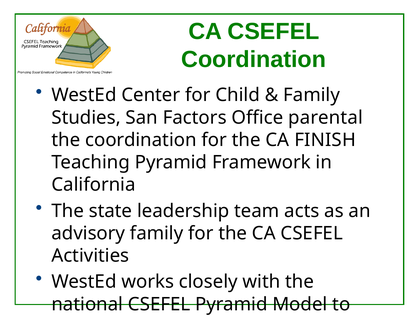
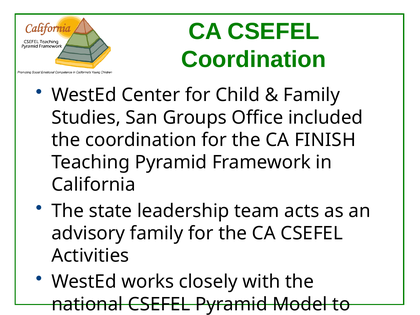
Factors: Factors -> Groups
parental: parental -> included
